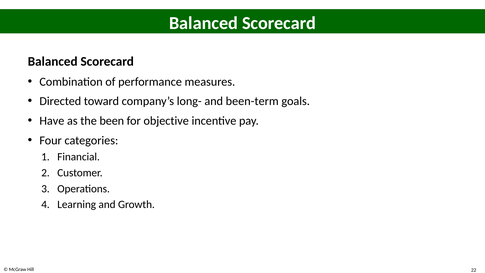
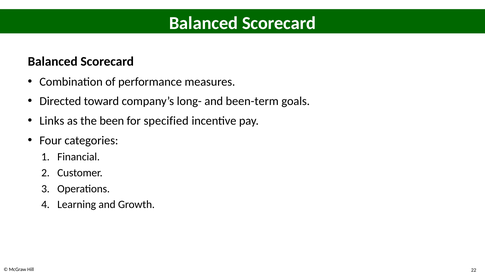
Have: Have -> Links
objective: objective -> specified
